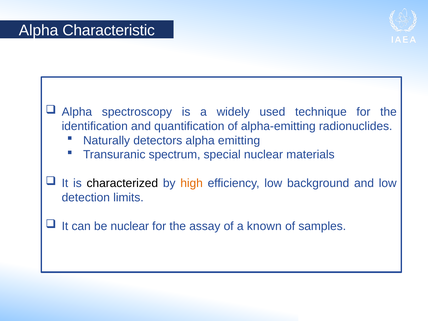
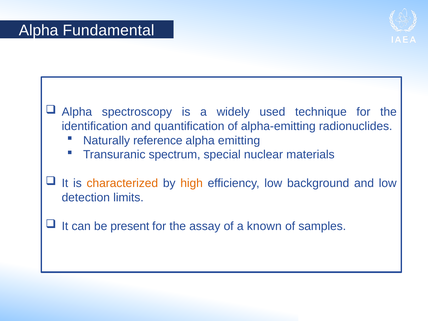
Characteristic: Characteristic -> Fundamental
detectors: detectors -> reference
characterized colour: black -> orange
be nuclear: nuclear -> present
